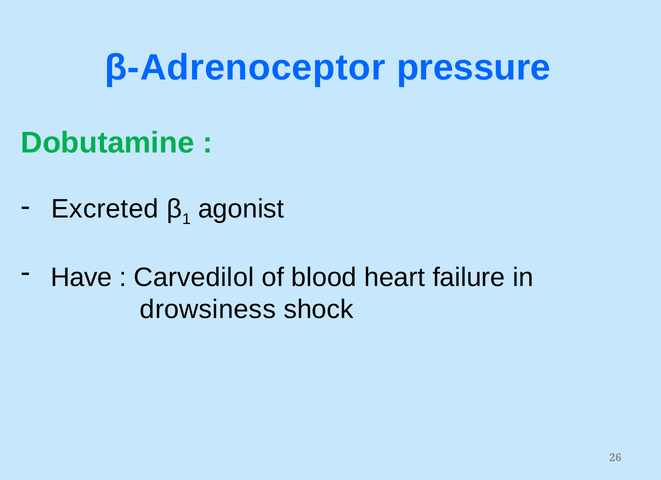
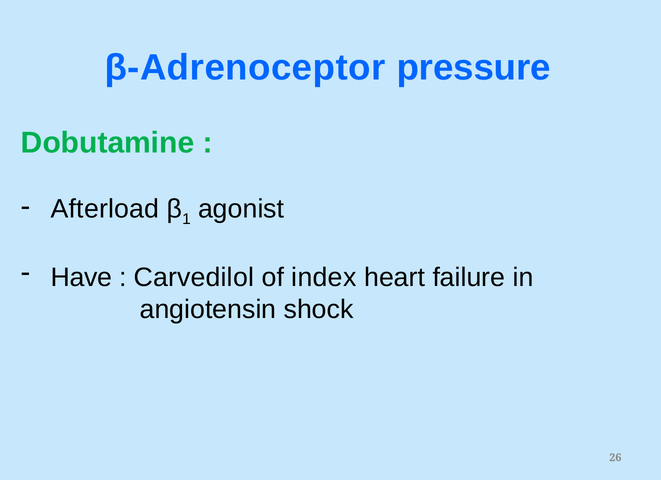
Excreted: Excreted -> Afterload
blood: blood -> index
drowsiness: drowsiness -> angiotensin
